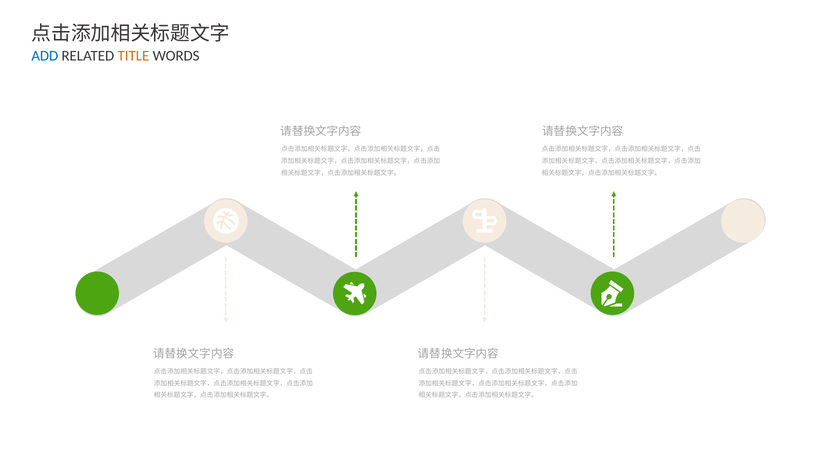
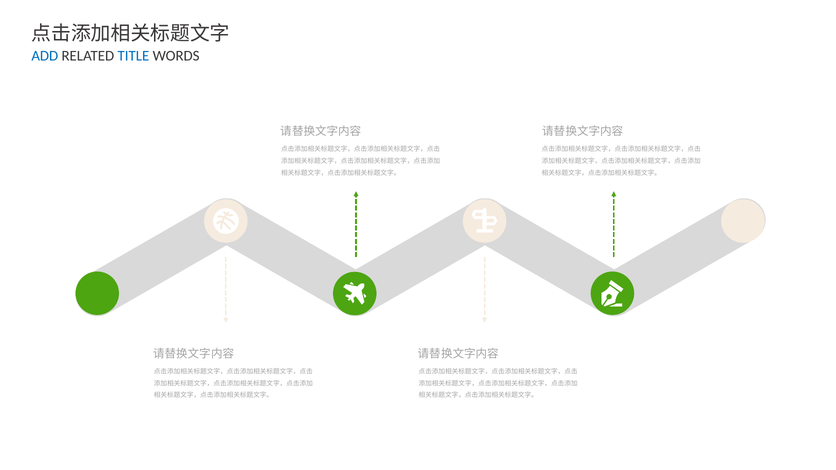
TITLE colour: orange -> blue
